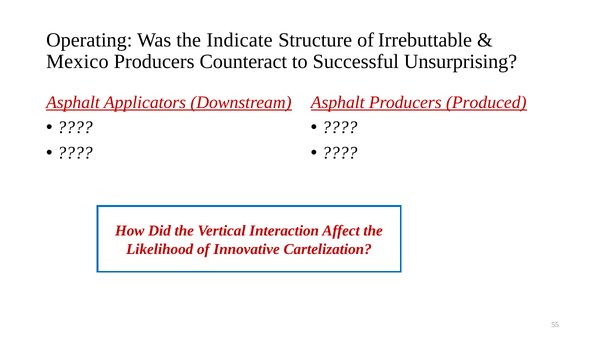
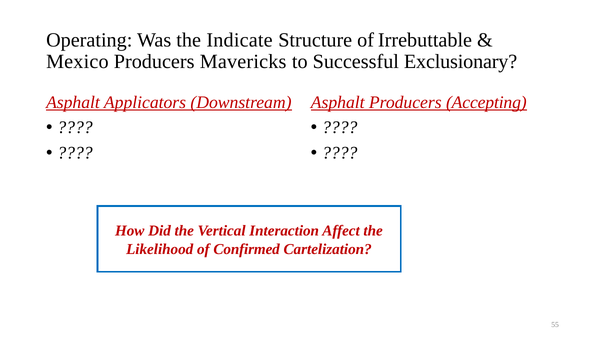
Counteract: Counteract -> Mavericks
Unsurprising: Unsurprising -> Exclusionary
Produced: Produced -> Accepting
Innovative: Innovative -> Confirmed
